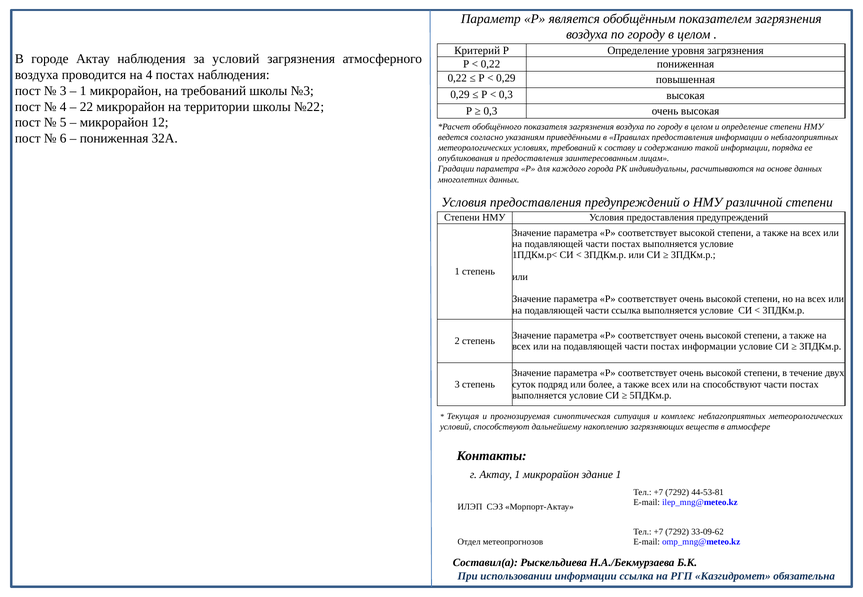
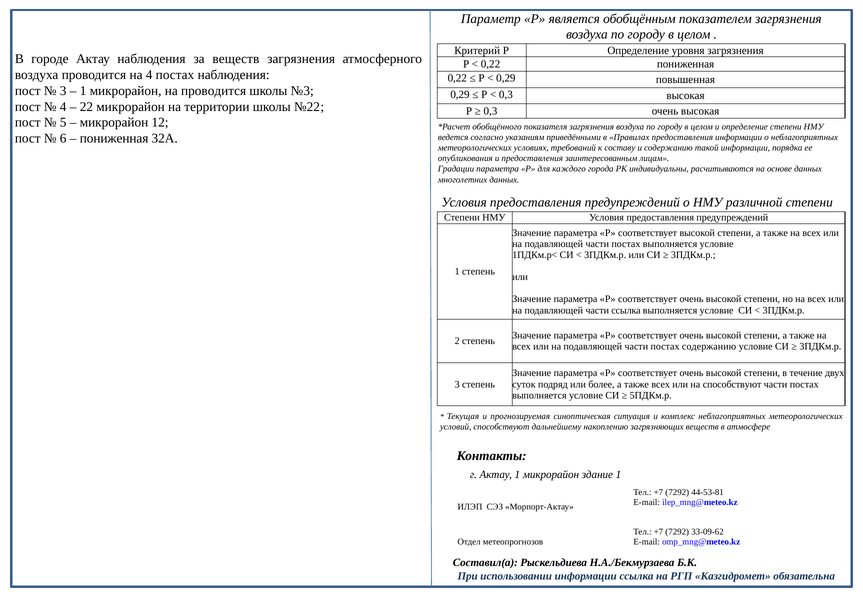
за условий: условий -> веществ
на требований: требований -> проводится
постах информации: информации -> содержанию
